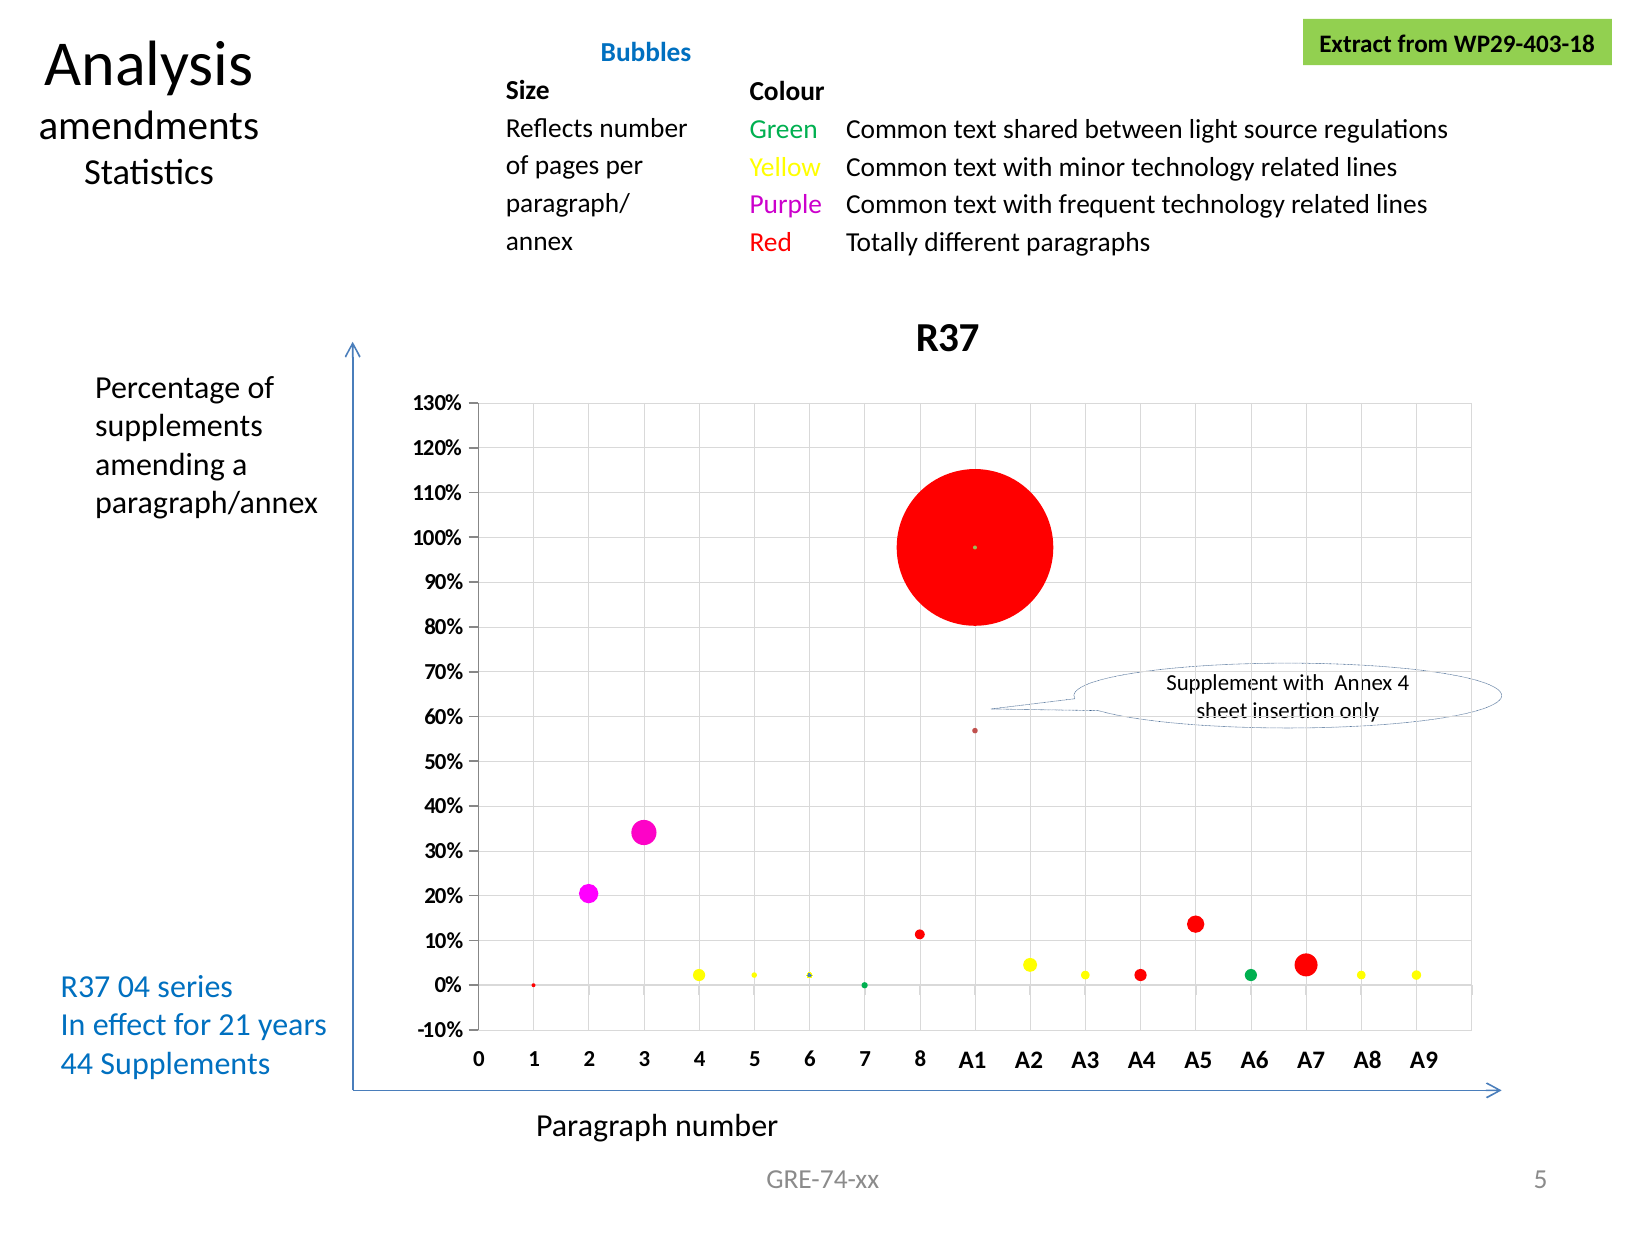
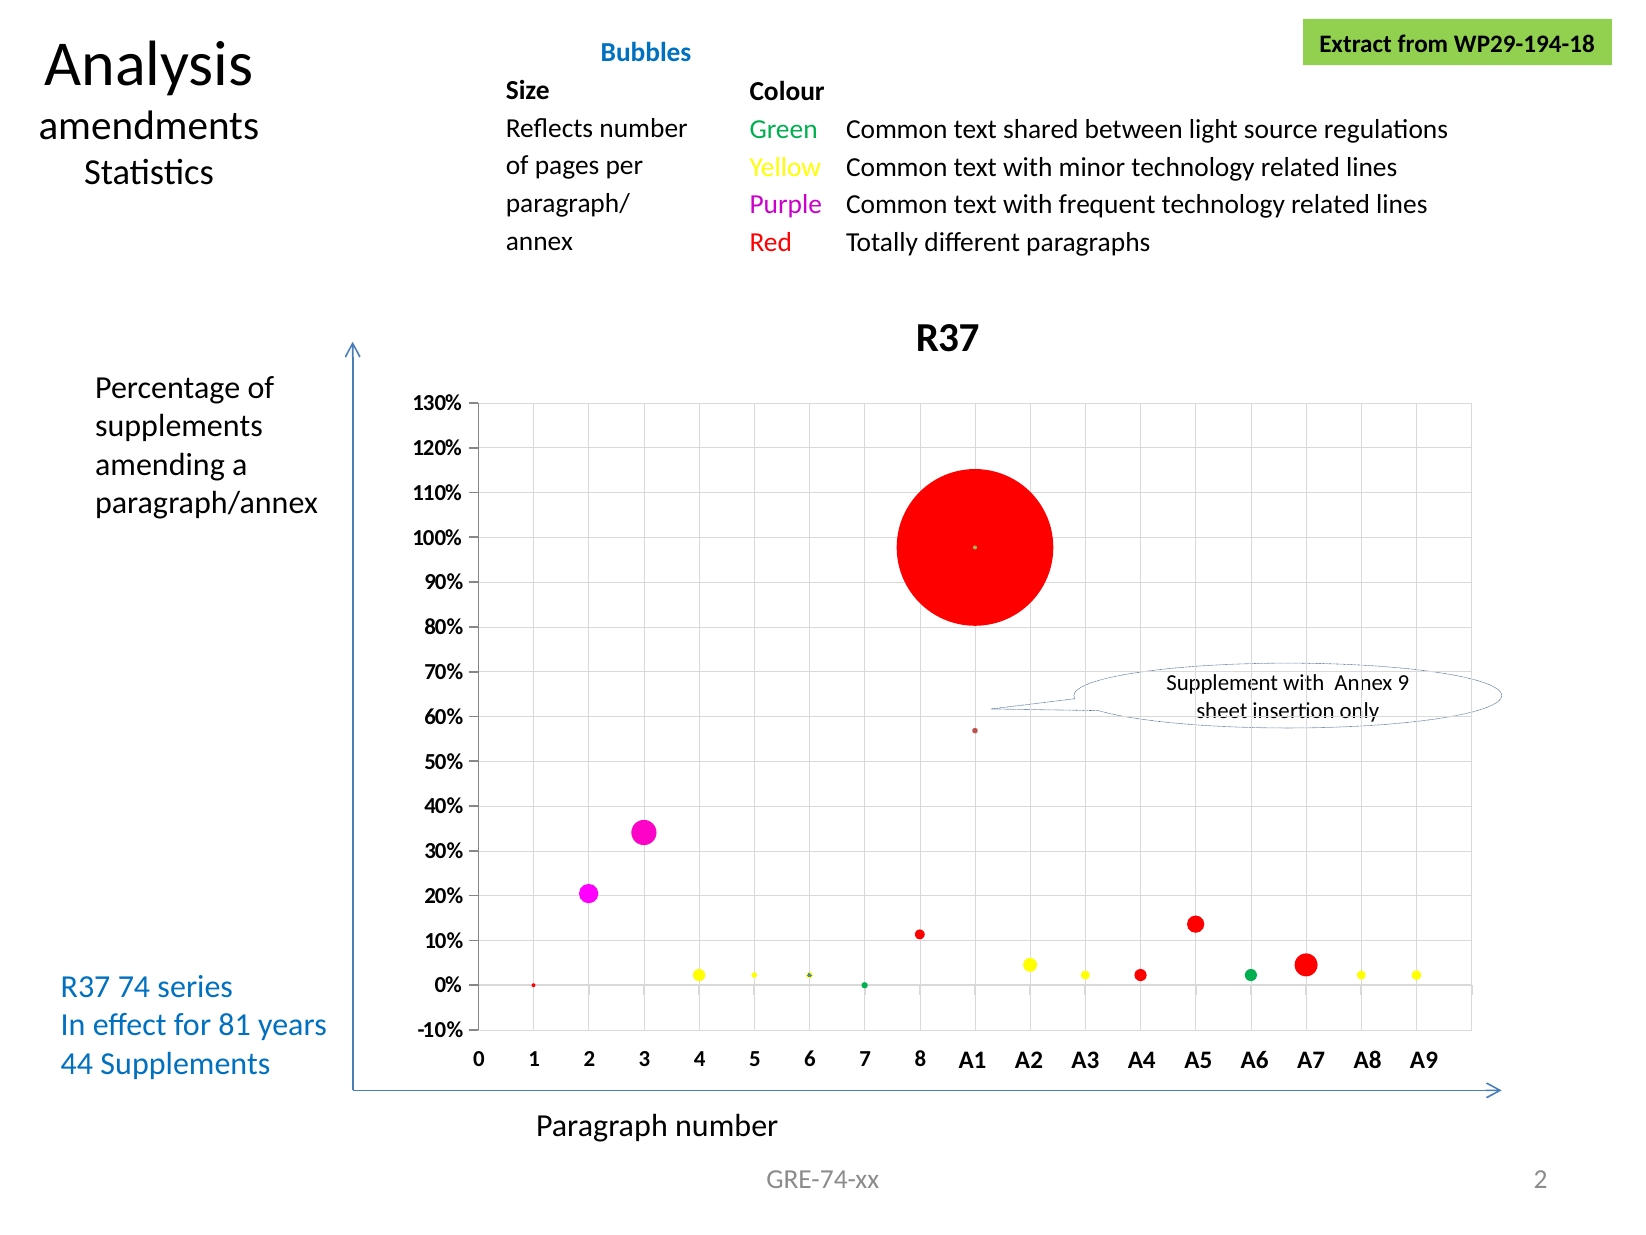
WP29-403-18: WP29-403-18 -> WP29-194-18
Annex 4: 4 -> 9
04: 04 -> 74
21: 21 -> 81
GRE-74-xx 5: 5 -> 2
